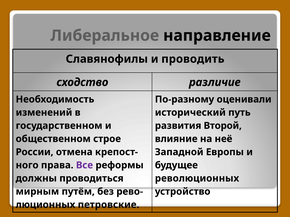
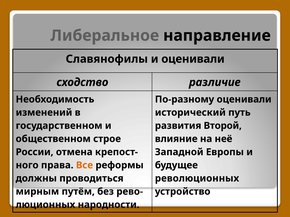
и проводить: проводить -> оценивали
Все colour: purple -> orange
петровские: петровские -> народности
